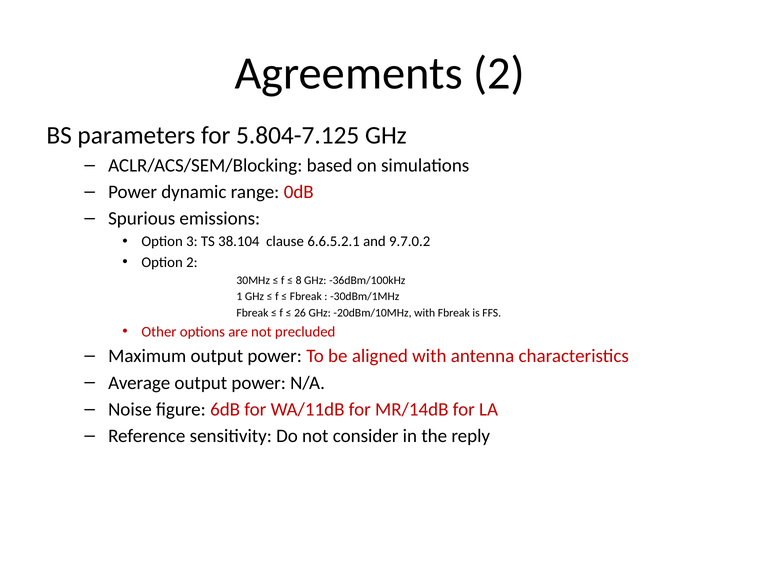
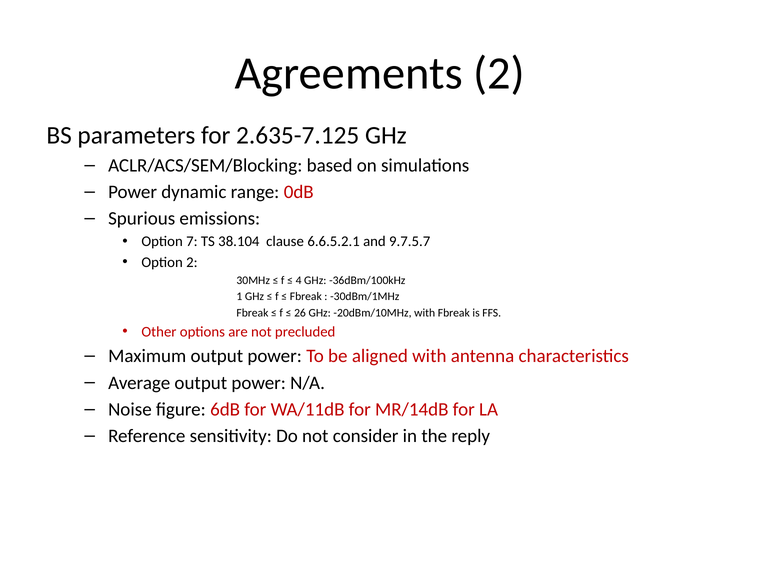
5.804-7.125: 5.804-7.125 -> 2.635-7.125
3: 3 -> 7
9.7.0.2: 9.7.0.2 -> 9.7.5.7
8: 8 -> 4
